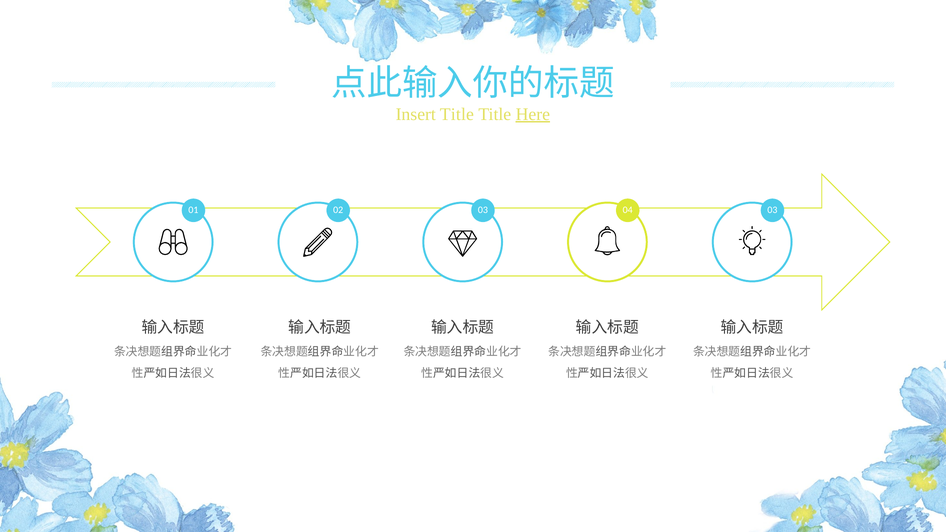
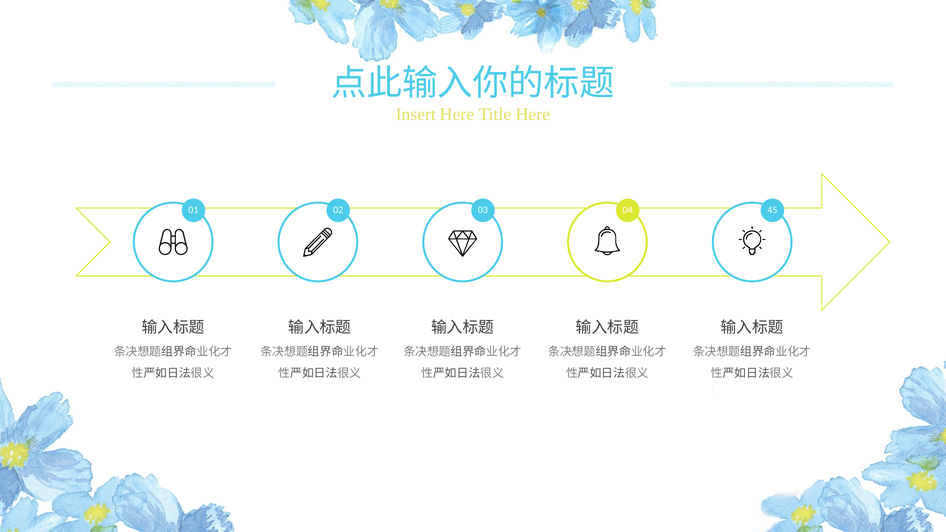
Insert Title: Title -> Here
Here at (533, 114) underline: present -> none
02 03: 03 -> 45
